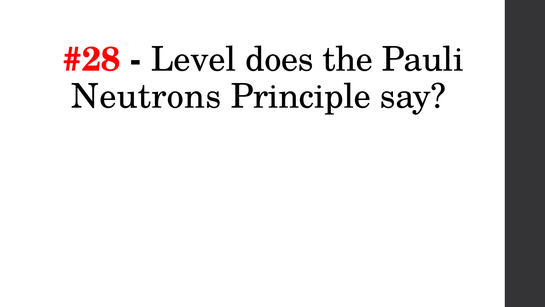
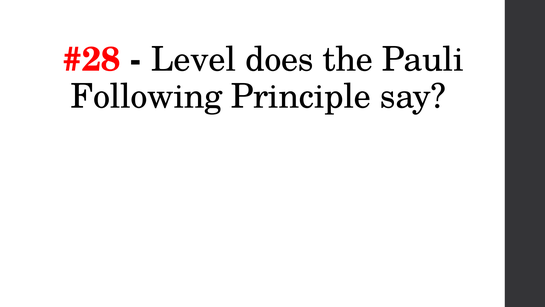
Neutrons: Neutrons -> Following
